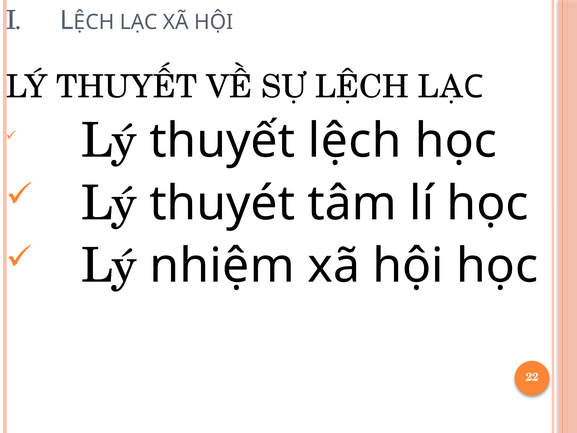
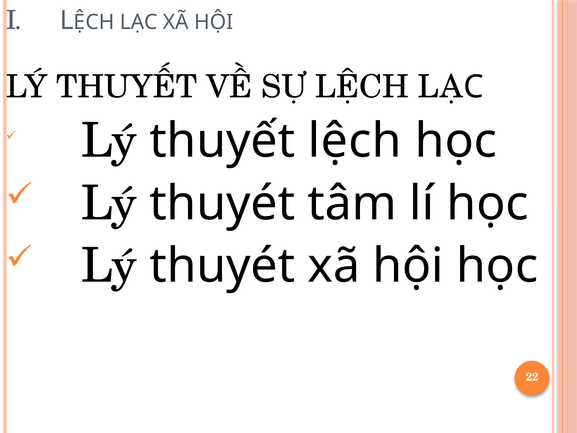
nhiệm at (222, 266): nhiệm -> thuyét
